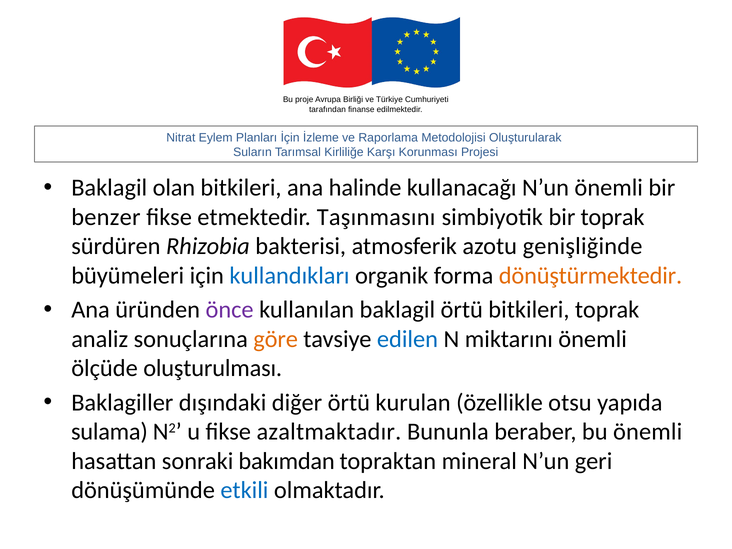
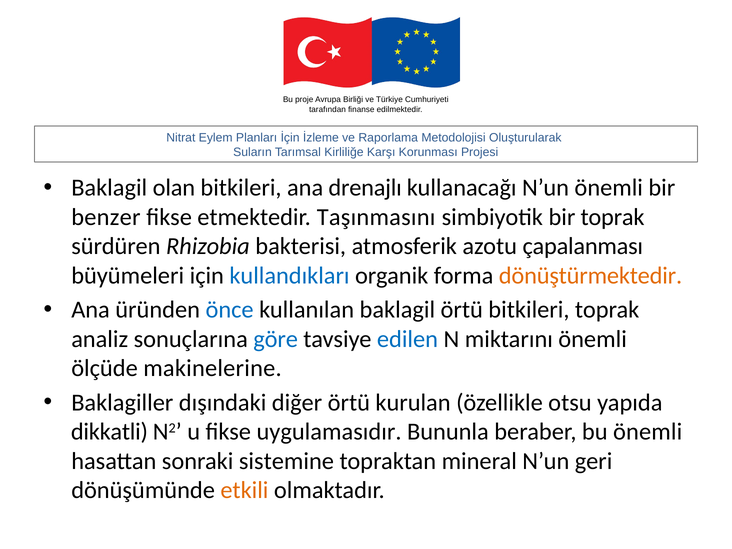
halinde: halinde -> drenajlı
genişliğinde: genişliğinde -> çapalanması
önce colour: purple -> blue
göre colour: orange -> blue
oluşturulması: oluşturulması -> makinelerine
sulama: sulama -> dikkatli
azaltmaktadır: azaltmaktadır -> uygulamasıdır
bakımdan: bakımdan -> sistemine
etkili colour: blue -> orange
